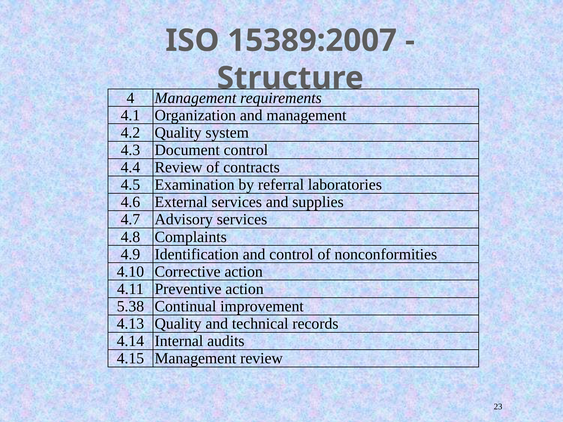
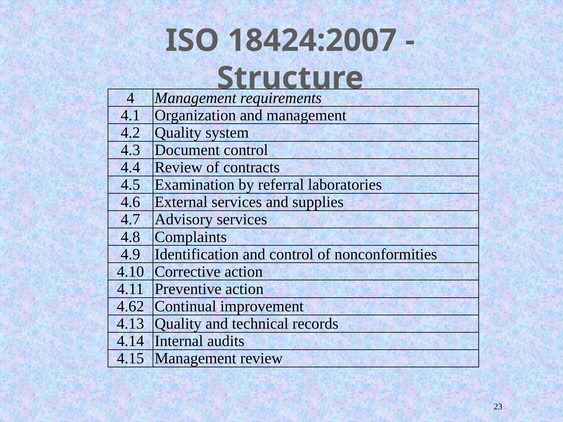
15389:2007: 15389:2007 -> 18424:2007
5.38: 5.38 -> 4.62
